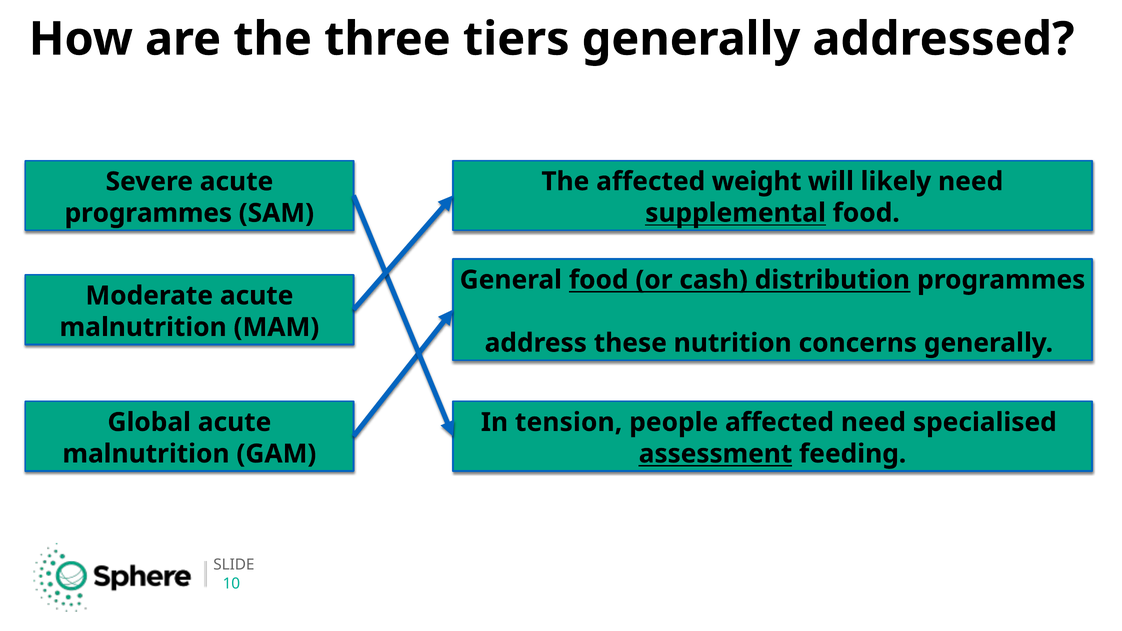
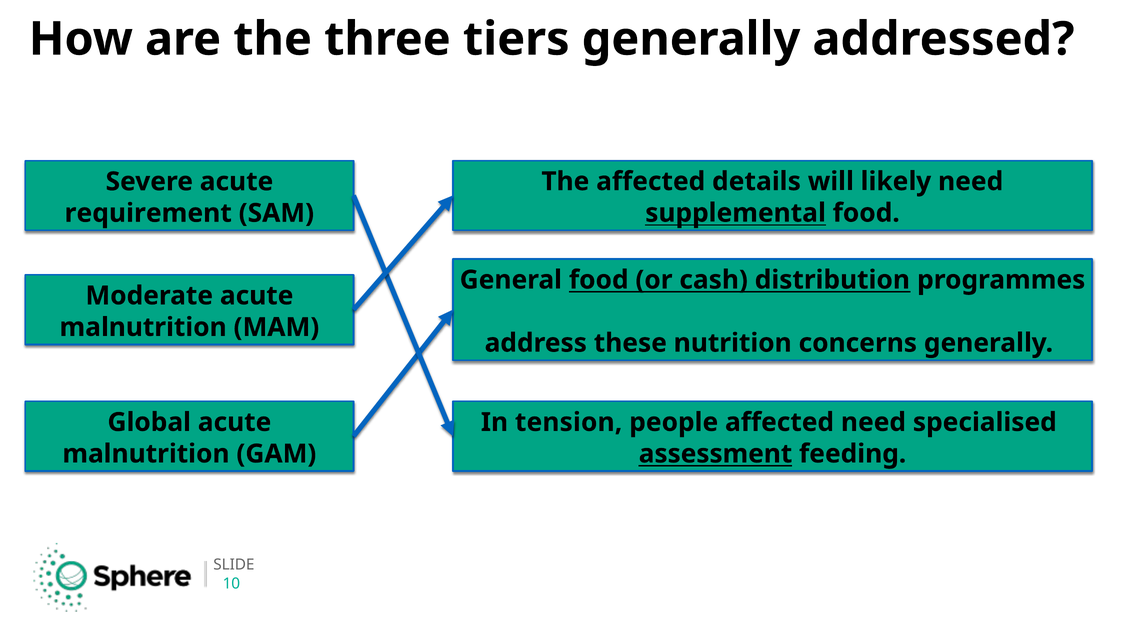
weight: weight -> details
programmes at (148, 213): programmes -> requirement
